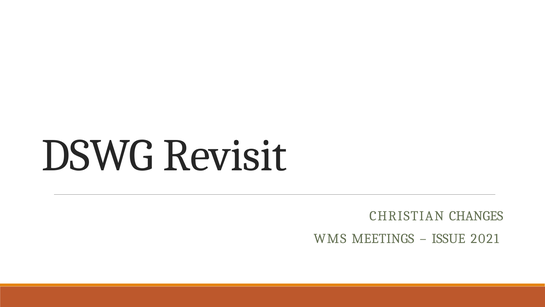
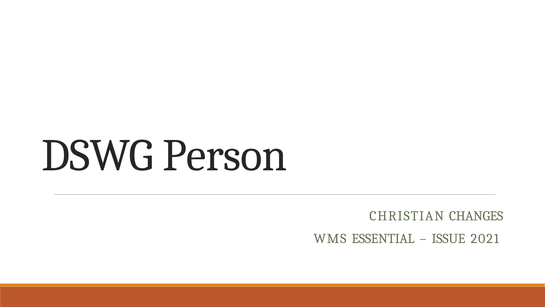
Revisit: Revisit -> Person
MEETINGS: MEETINGS -> ESSENTIAL
